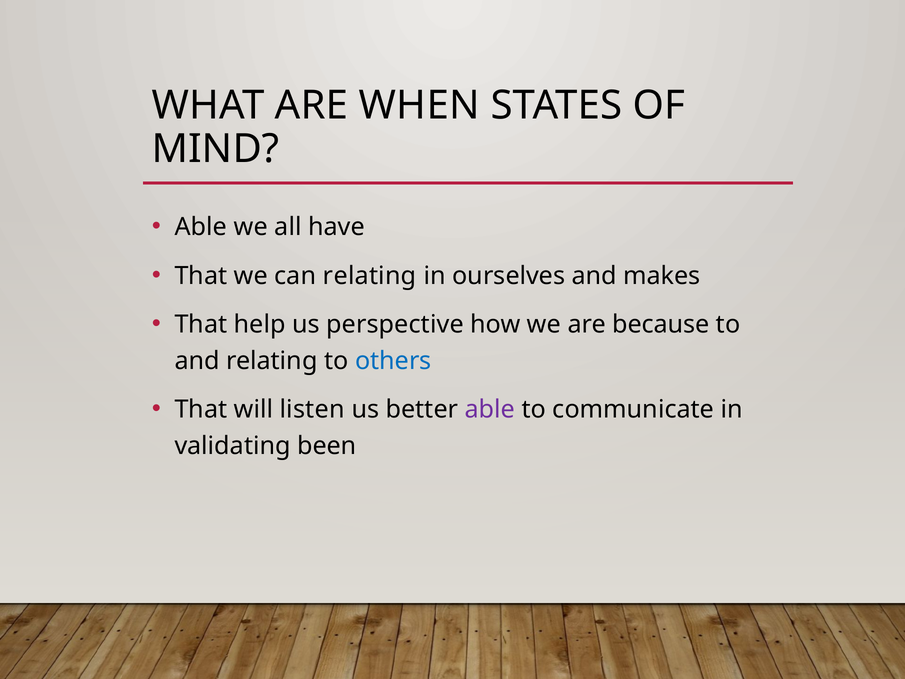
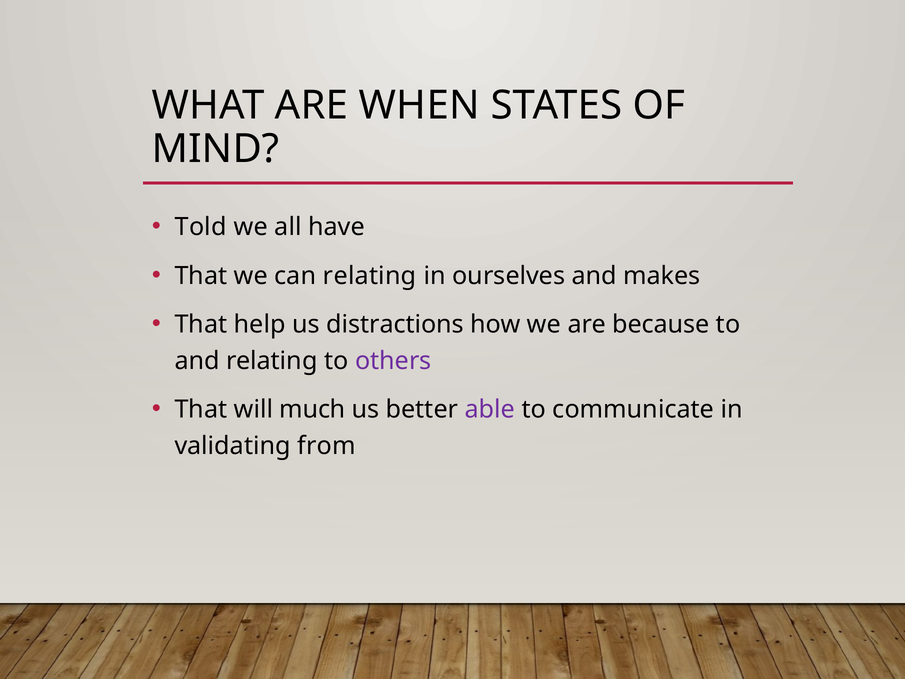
Able at (201, 227): Able -> Told
perspective: perspective -> distractions
others colour: blue -> purple
listen: listen -> much
been: been -> from
